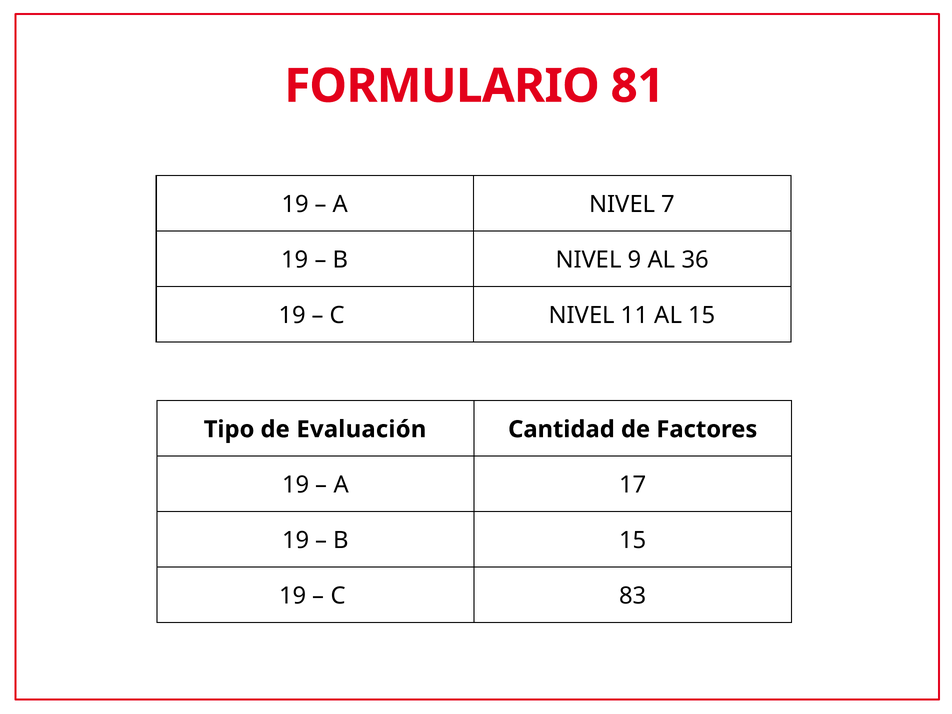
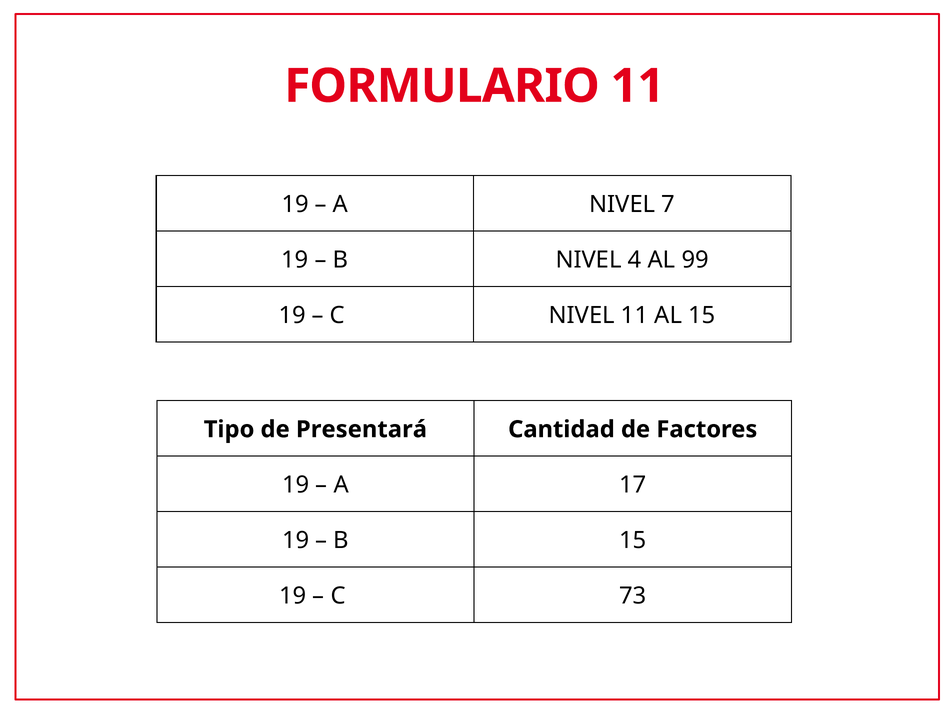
FORMULARIO 81: 81 -> 11
9: 9 -> 4
36: 36 -> 99
Evaluación: Evaluación -> Presentará
83: 83 -> 73
